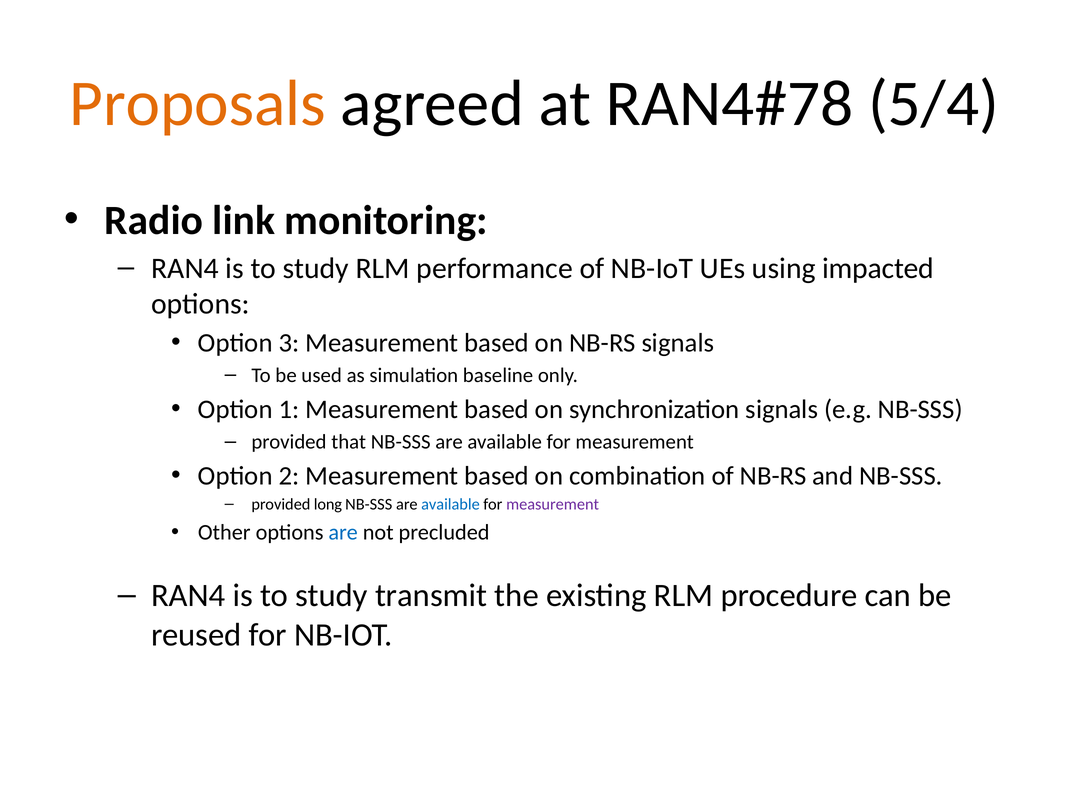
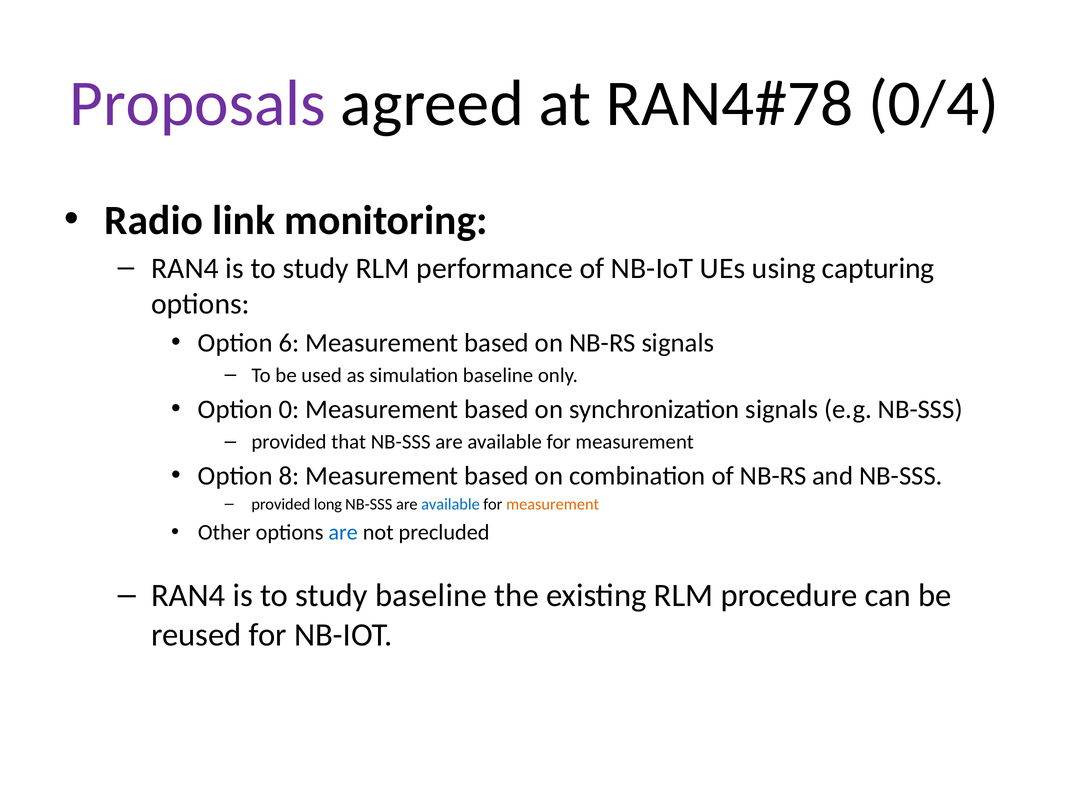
Proposals colour: orange -> purple
5/4: 5/4 -> 0/4
impacted: impacted -> capturing
3: 3 -> 6
1: 1 -> 0
2: 2 -> 8
measurement at (553, 505) colour: purple -> orange
study transmit: transmit -> baseline
